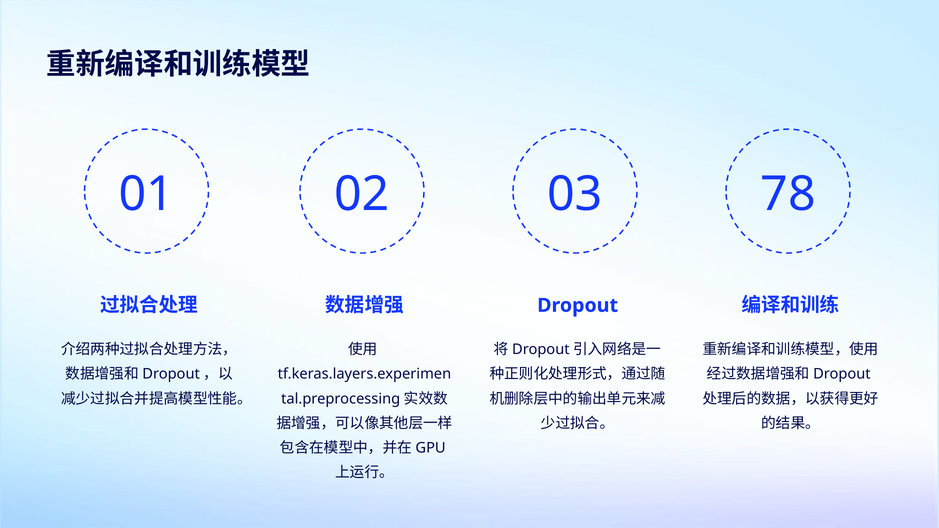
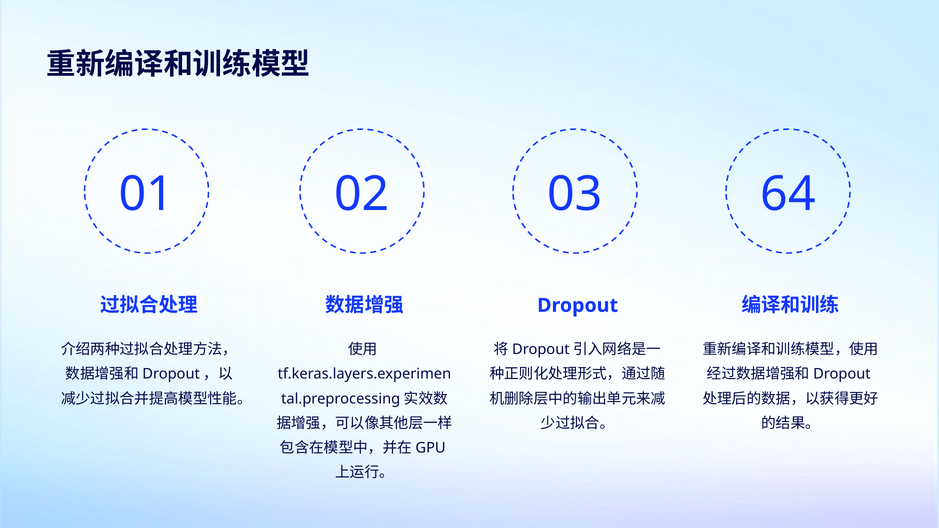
78: 78 -> 64
